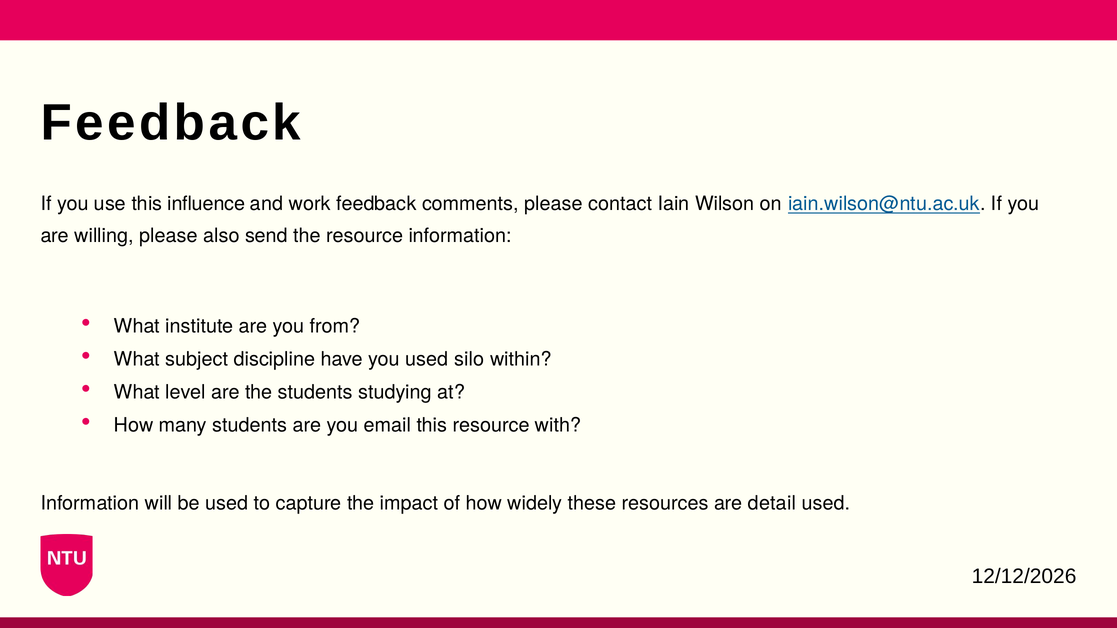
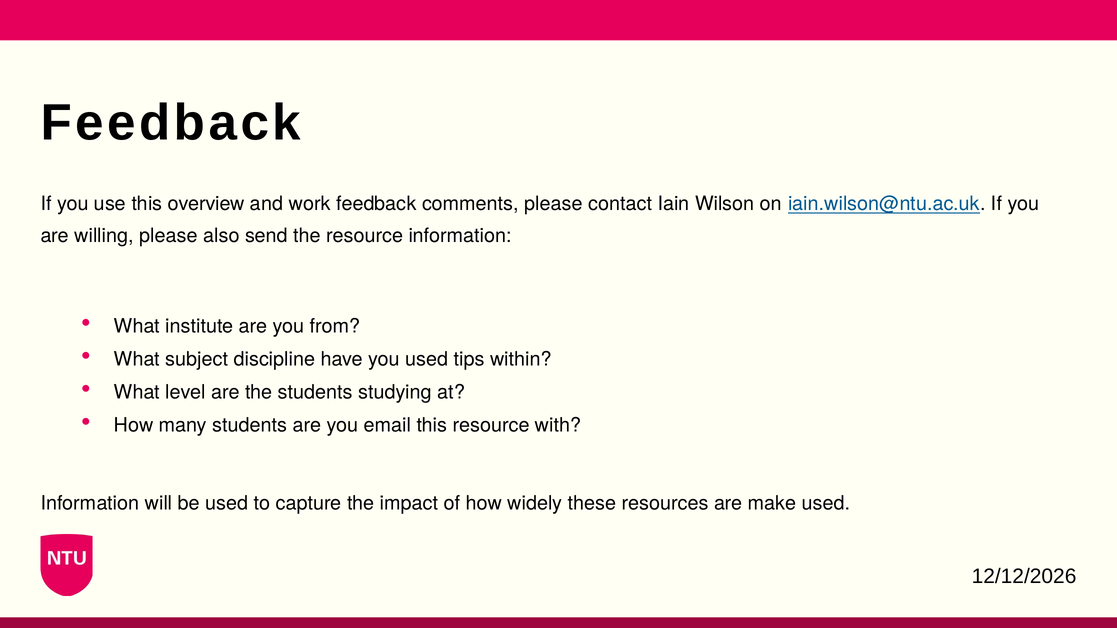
influence: influence -> overview
silo: silo -> tips
detail: detail -> make
